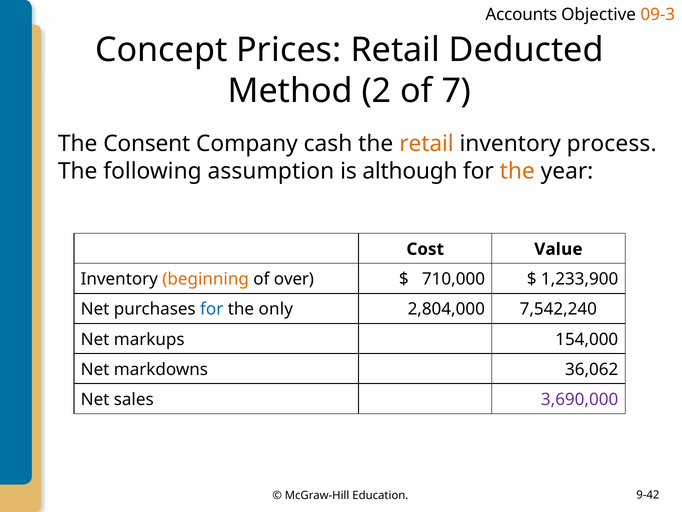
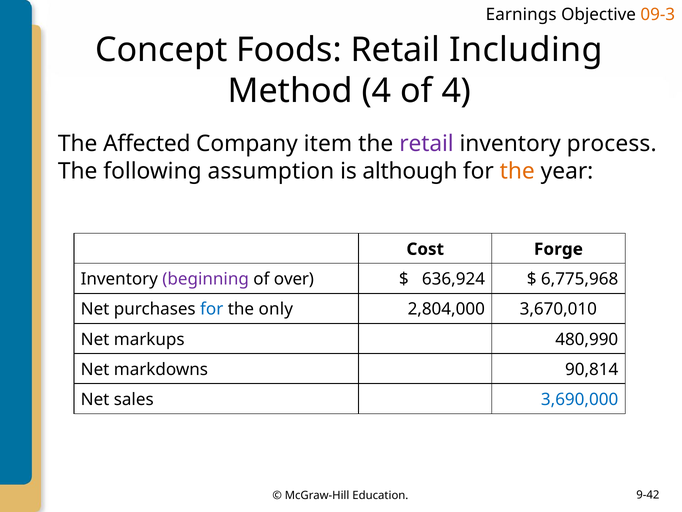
Accounts: Accounts -> Earnings
Prices: Prices -> Foods
Deducted: Deducted -> Including
Method 2: 2 -> 4
of 7: 7 -> 4
Consent: Consent -> Affected
cash: cash -> item
retail at (426, 144) colour: orange -> purple
Value: Value -> Forge
beginning colour: orange -> purple
710,000: 710,000 -> 636,924
1,233,900: 1,233,900 -> 6,775,968
7,542,240: 7,542,240 -> 3,670,010
154,000: 154,000 -> 480,990
36,062: 36,062 -> 90,814
3,690,000 colour: purple -> blue
